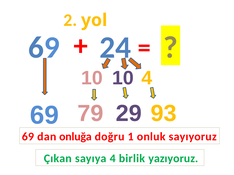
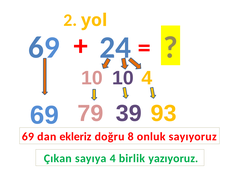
29: 29 -> 39
onluğa: onluğa -> ekleriz
1: 1 -> 8
